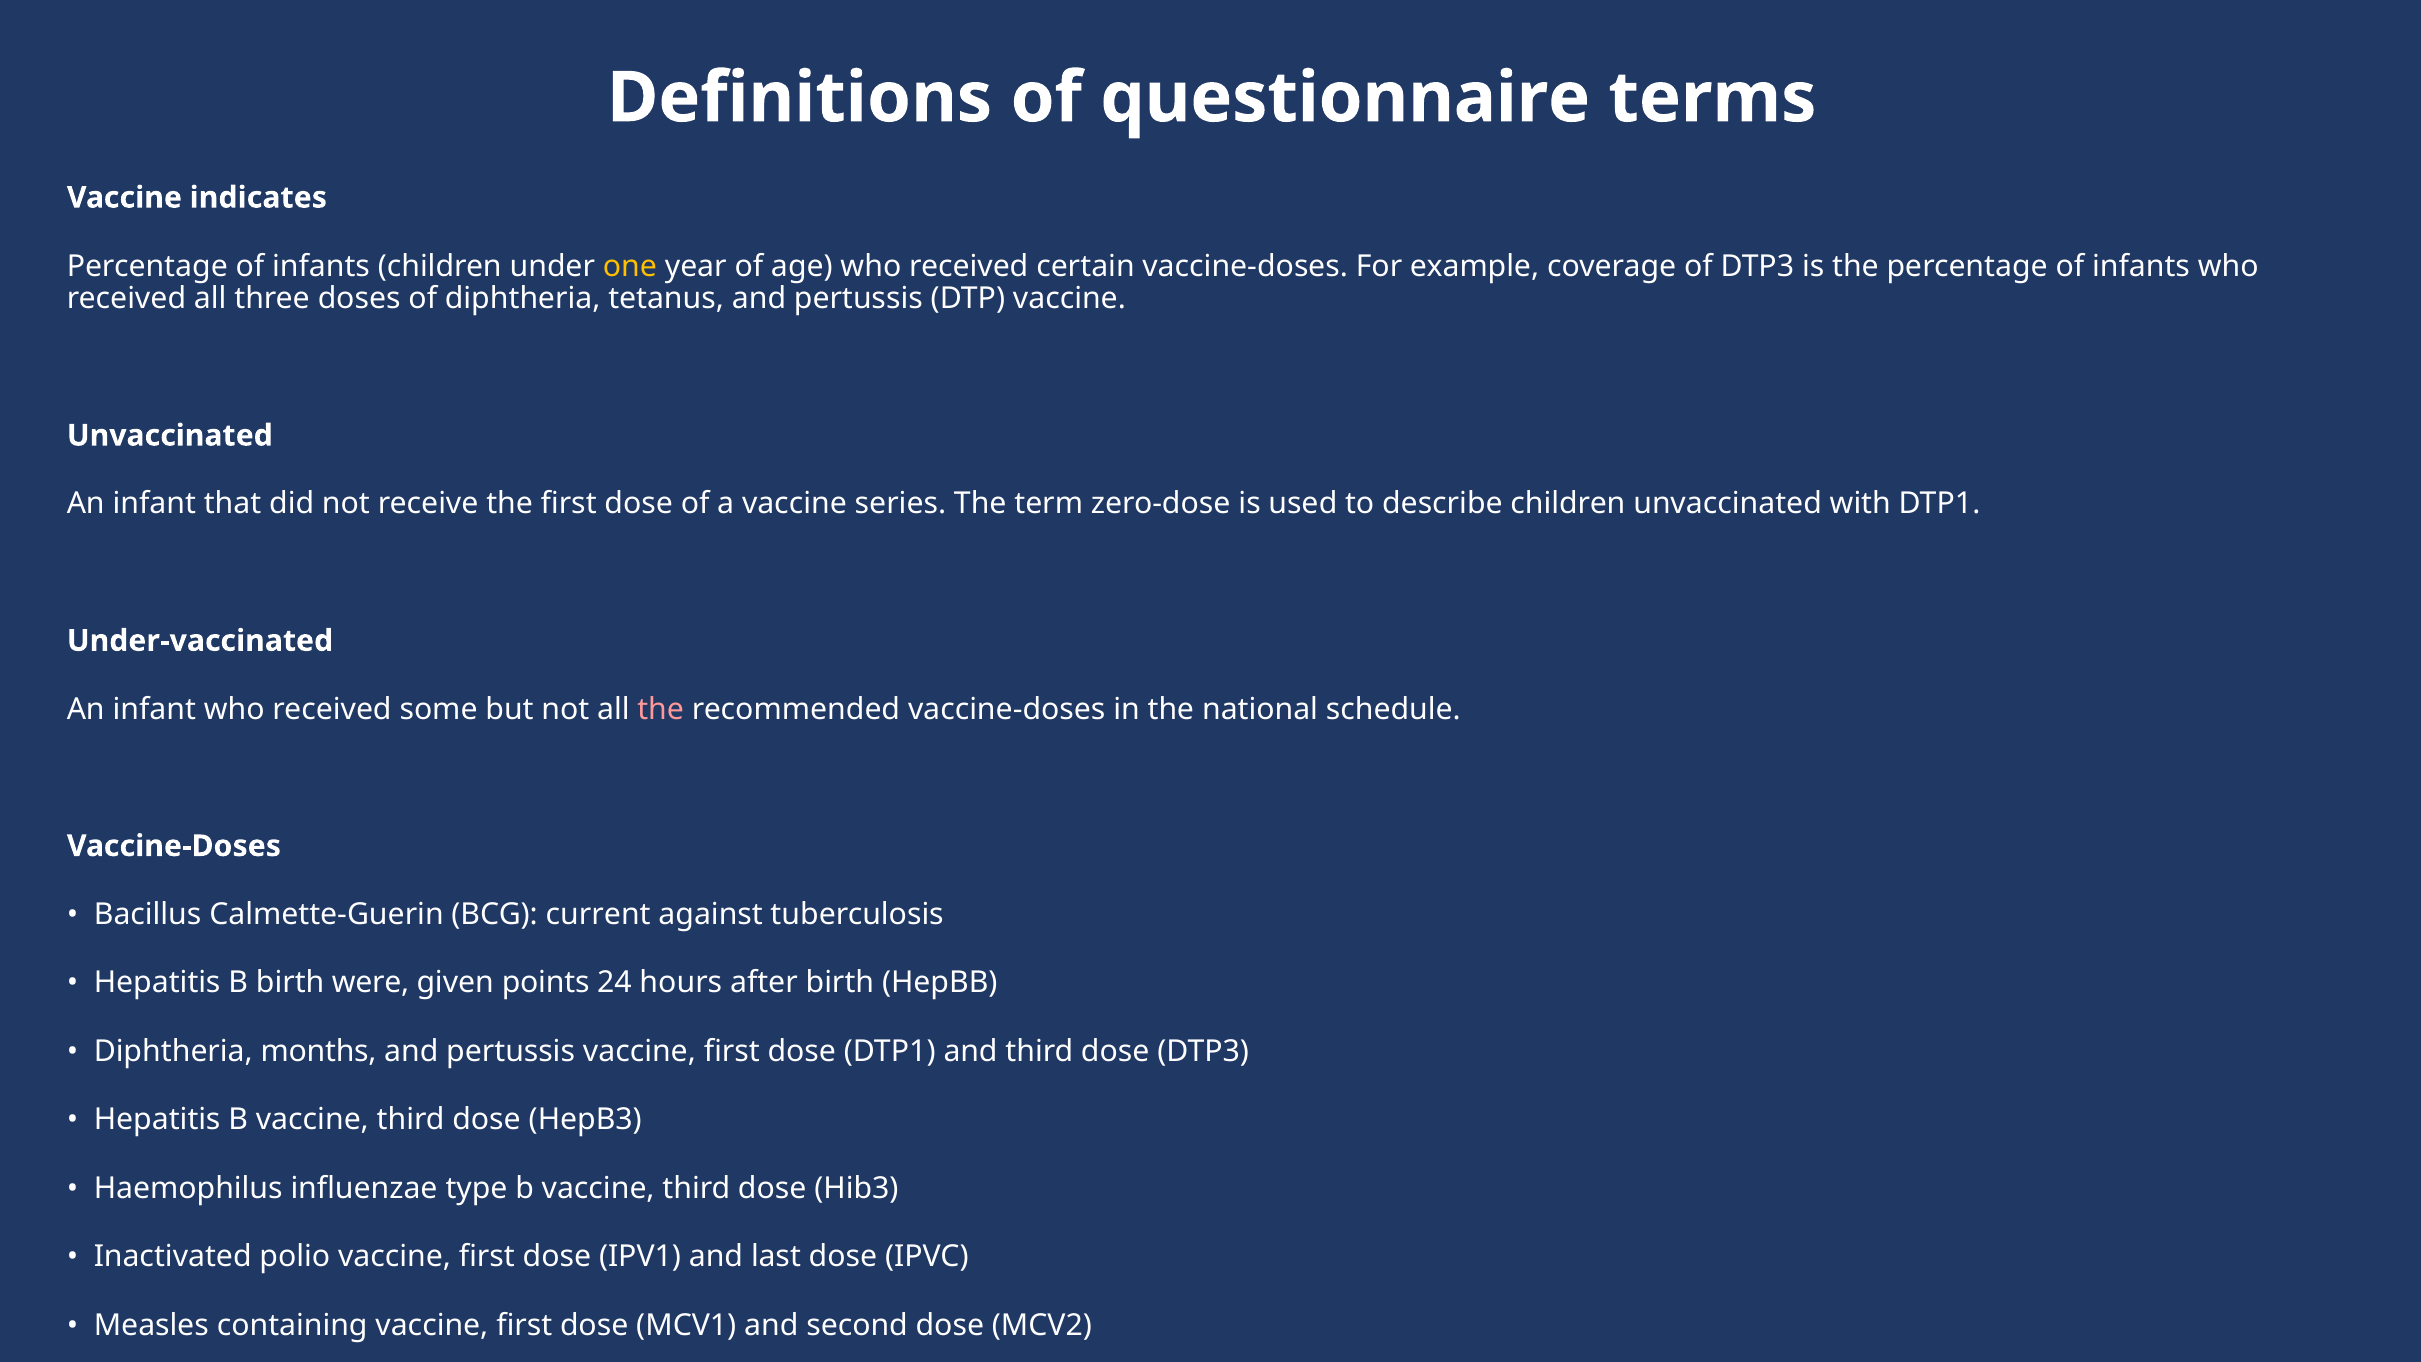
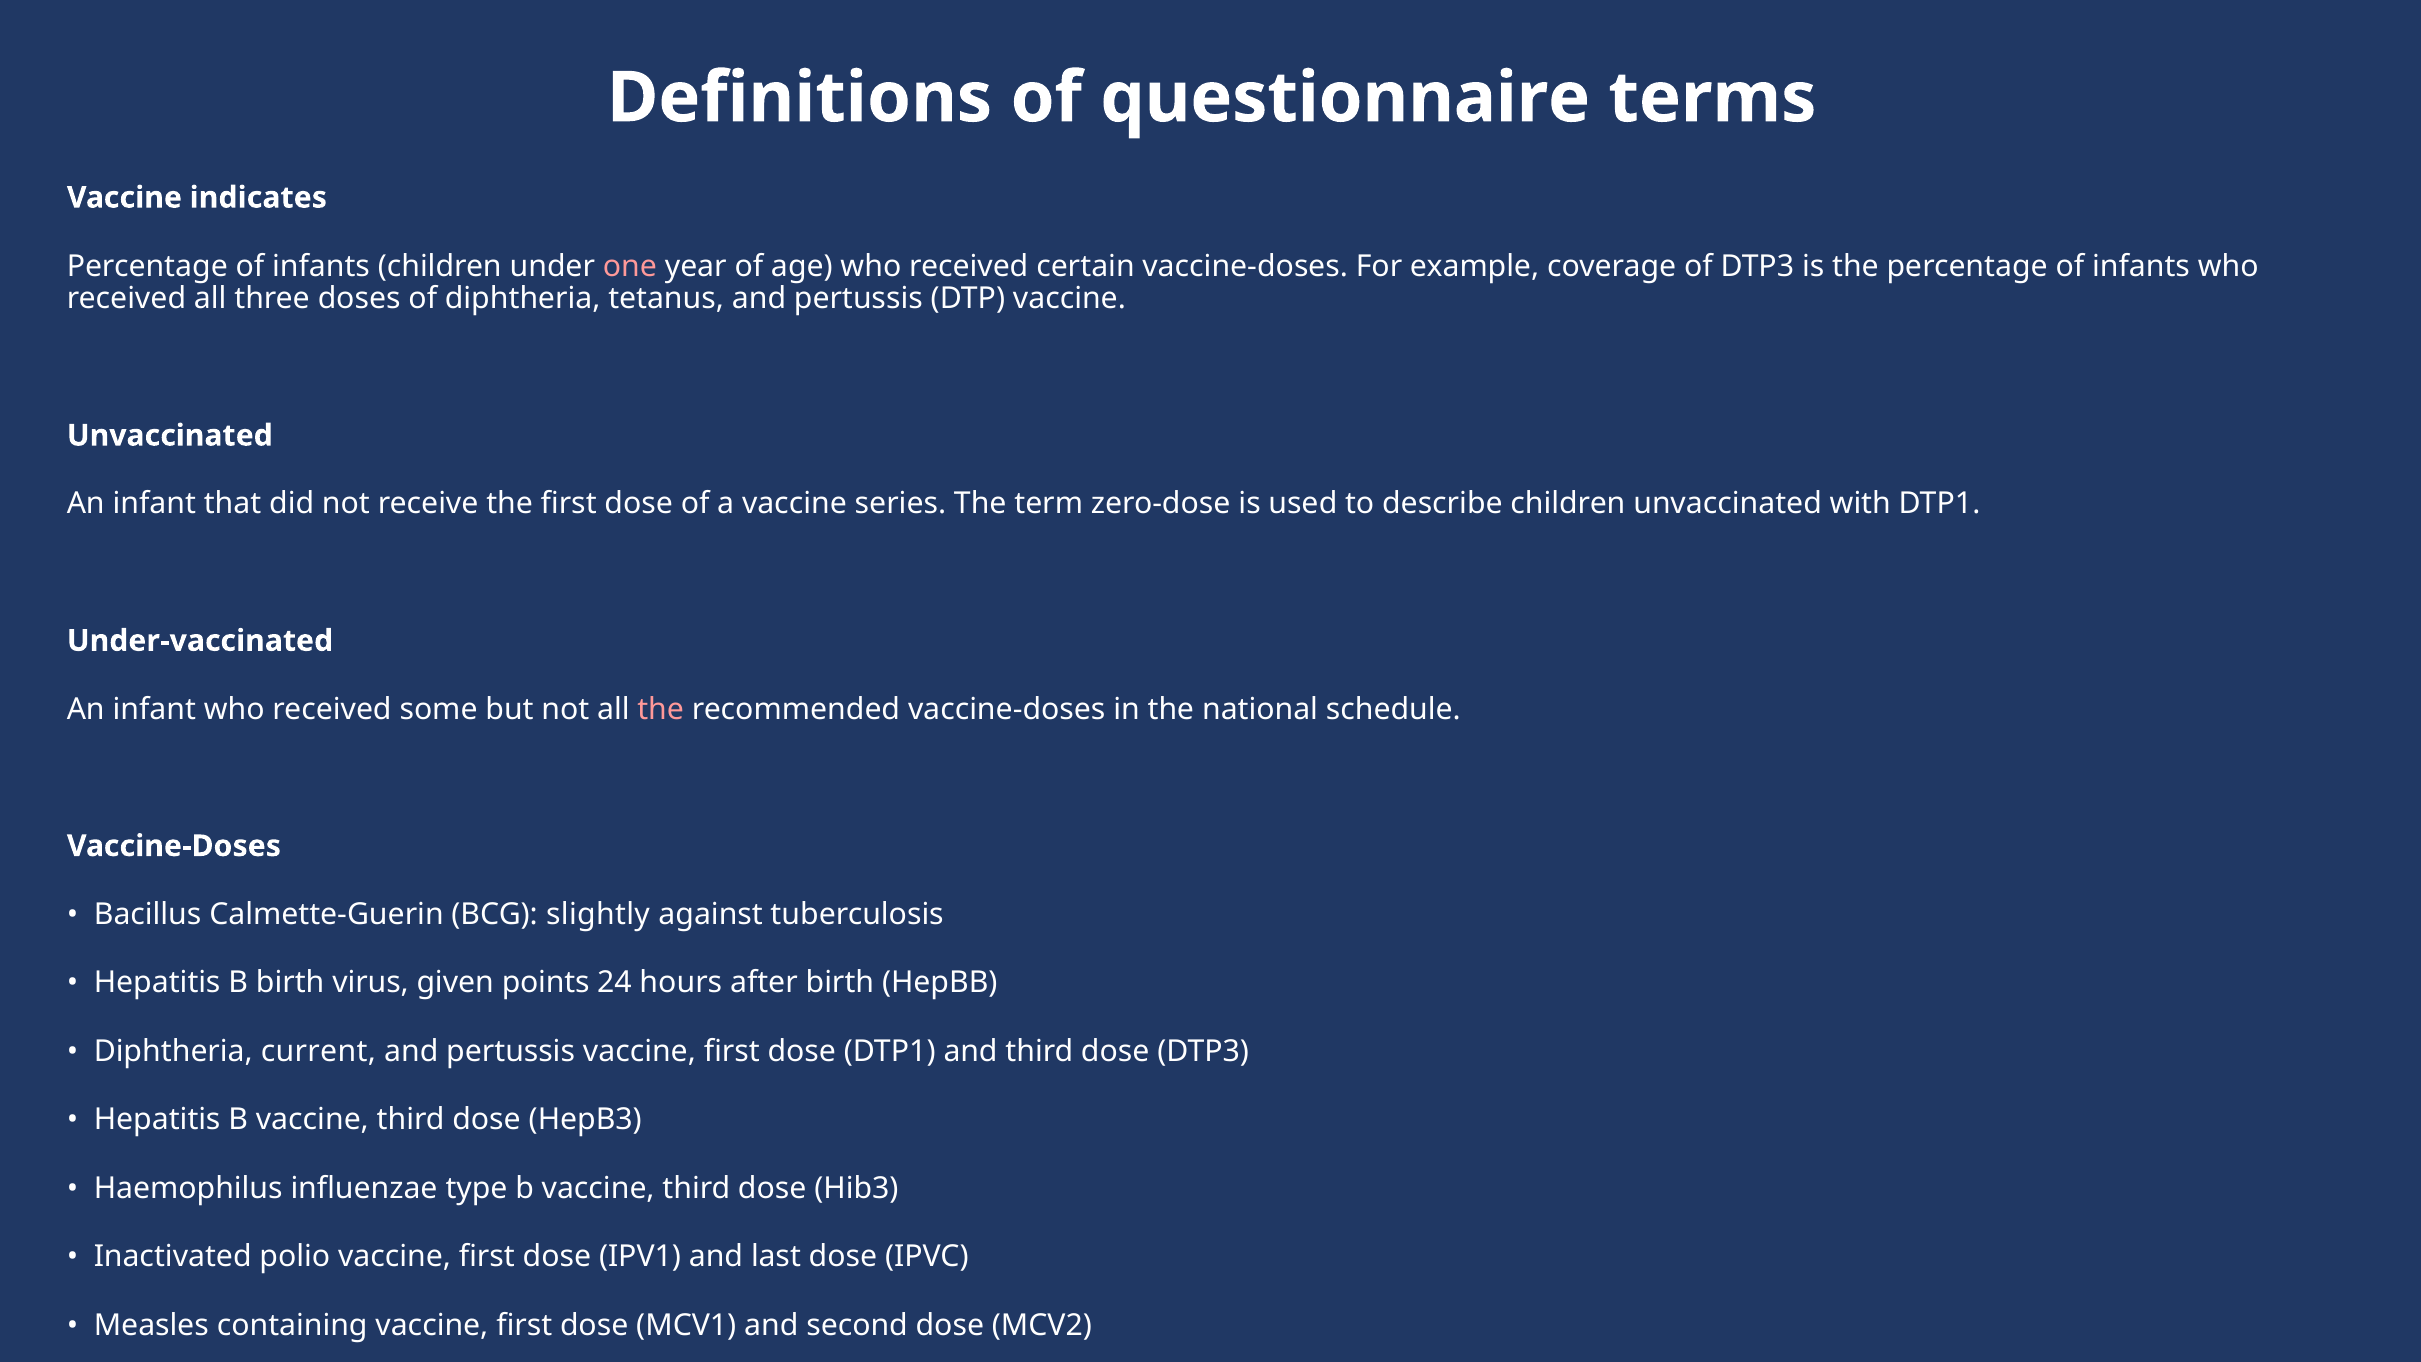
one colour: yellow -> pink
current: current -> slightly
were: were -> virus
months: months -> current
